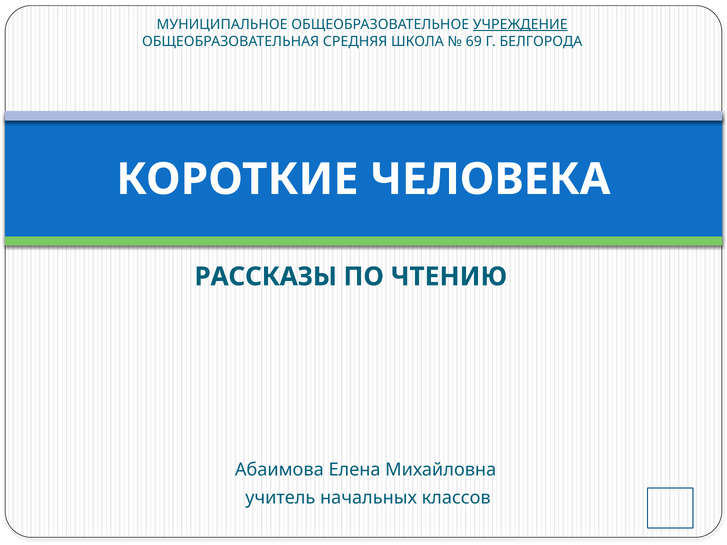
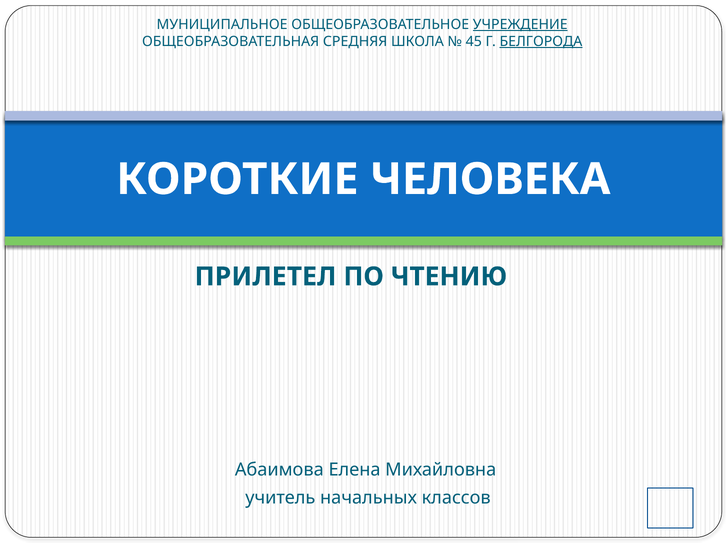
69: 69 -> 45
БЕЛГОРОДА underline: none -> present
РАССКАЗЫ: РАССКАЗЫ -> ПРИЛЕТЕЛ
